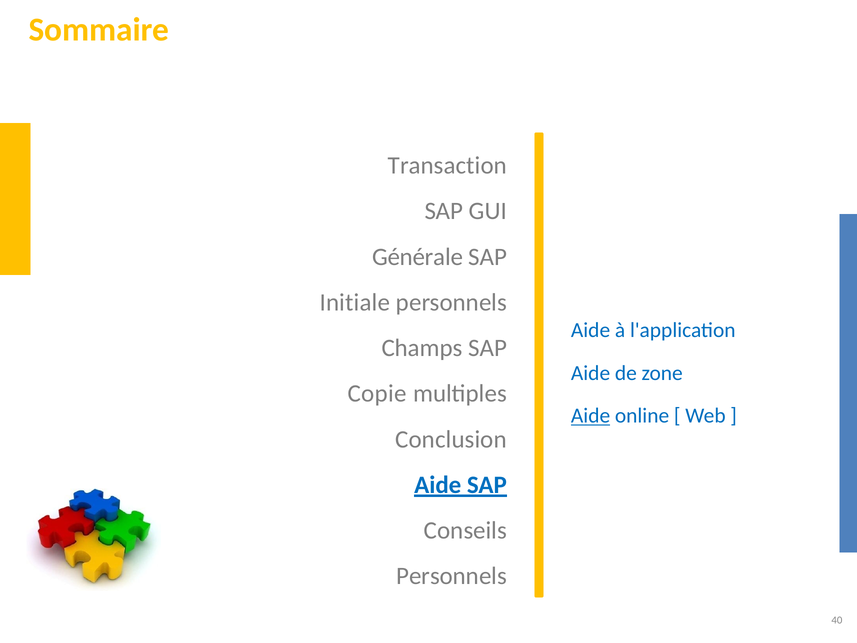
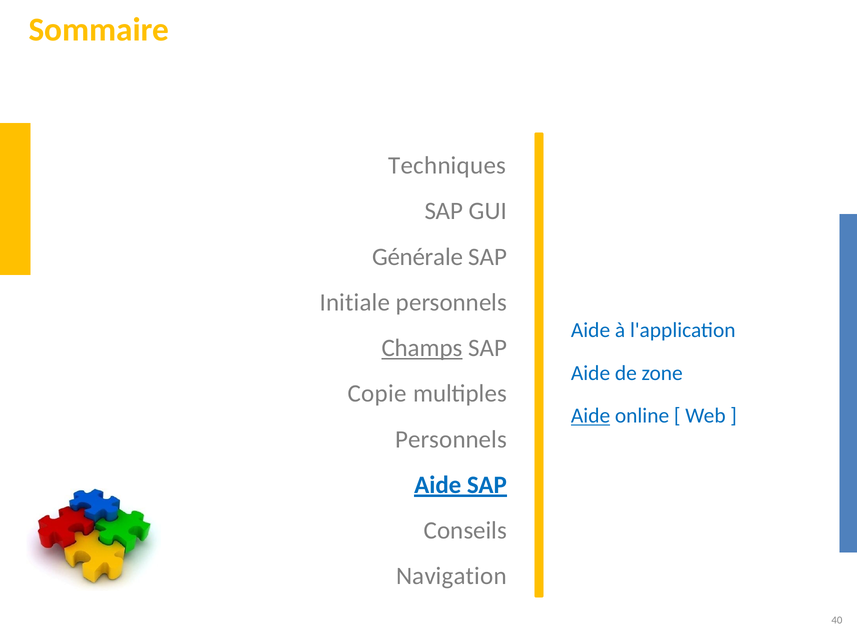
Transaction: Transaction -> Techniques
Champs underline: none -> present
Conclusion at (451, 439): Conclusion -> Personnels
Personnels at (452, 576): Personnels -> Navigation
